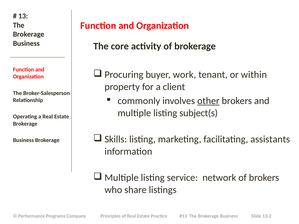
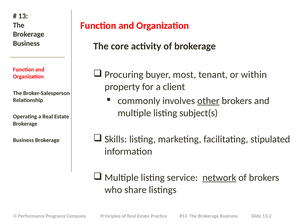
work: work -> most
assistants: assistants -> stipulated
network underline: none -> present
